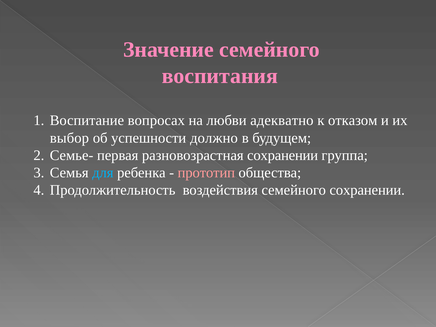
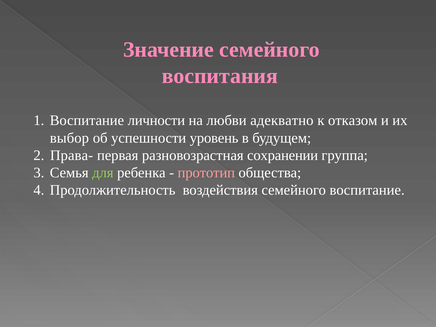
вопросах: вопросах -> личности
должно: должно -> уровень
Семье-: Семье- -> Права-
для colour: light blue -> light green
семейного сохранении: сохранении -> воспитание
